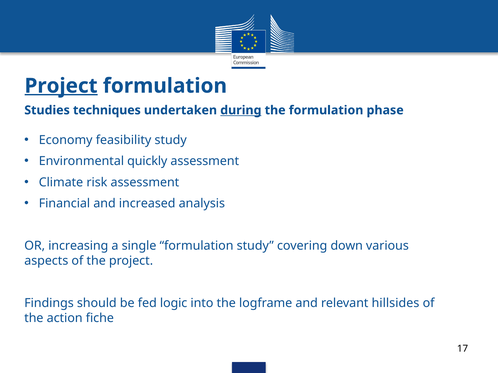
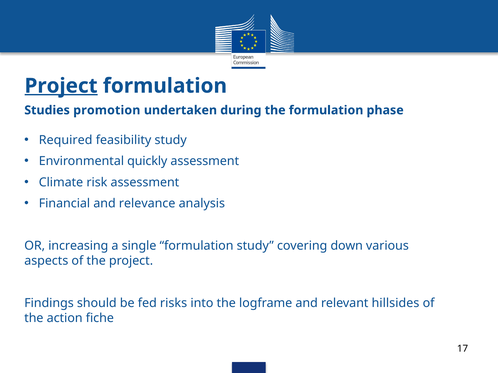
techniques: techniques -> promotion
during underline: present -> none
Economy: Economy -> Required
increased: increased -> relevance
logic: logic -> risks
